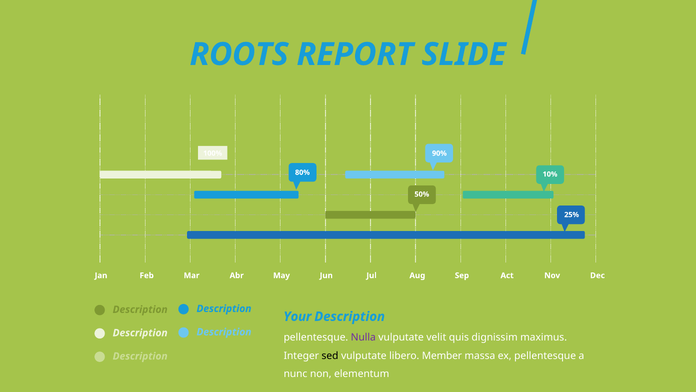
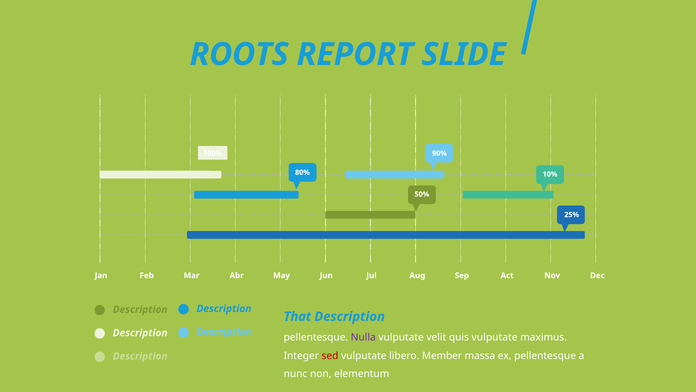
Your: Your -> That
quis dignissim: dignissim -> vulputate
sed colour: black -> red
